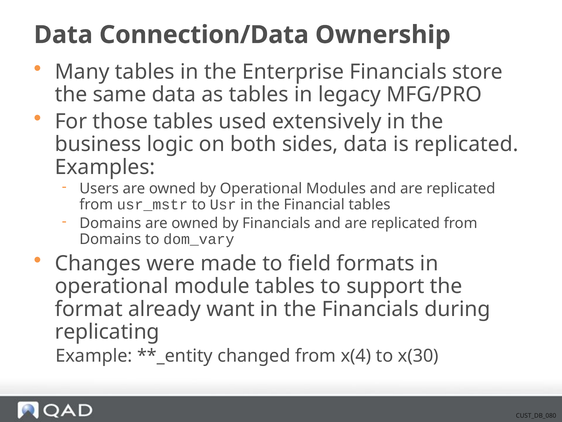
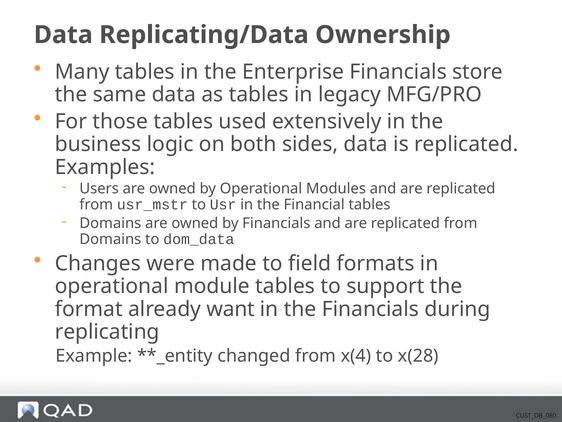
Connection/Data: Connection/Data -> Replicating/Data
dom_vary: dom_vary -> dom_data
x(30: x(30 -> x(28
